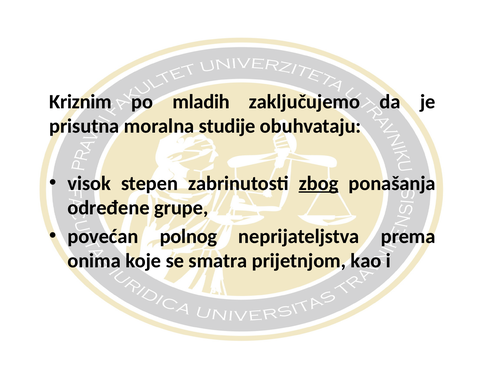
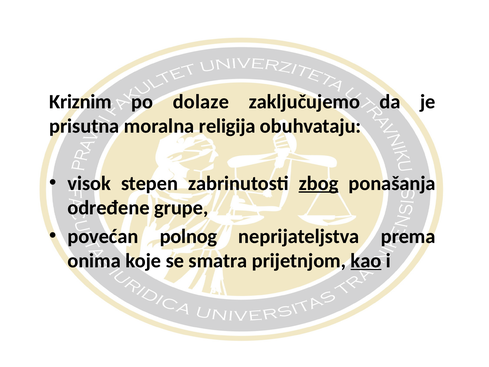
mladih: mladih -> dolaze
studije: studije -> religija
kao underline: none -> present
